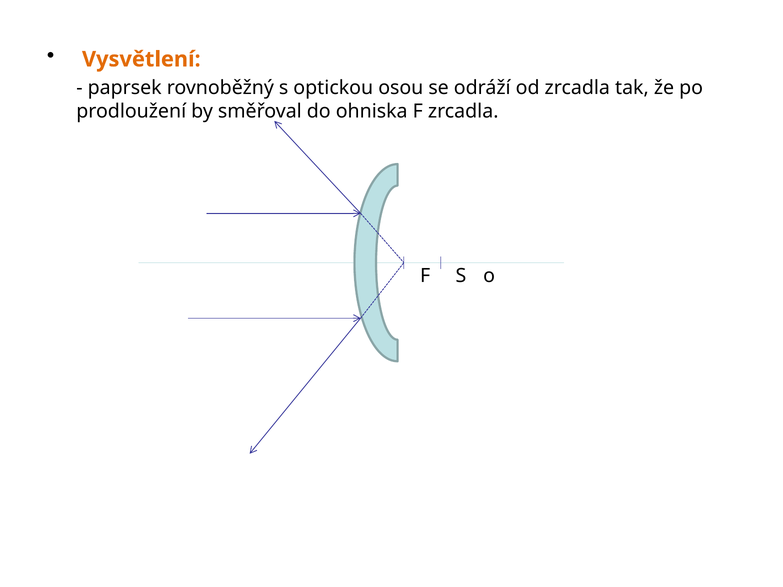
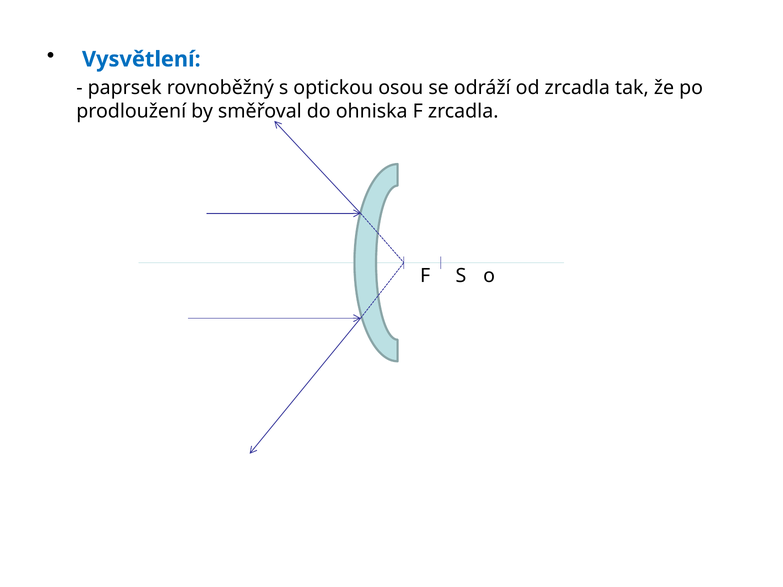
Vysvětlení colour: orange -> blue
